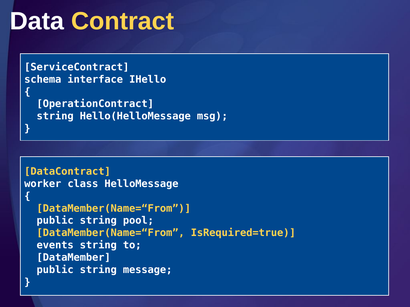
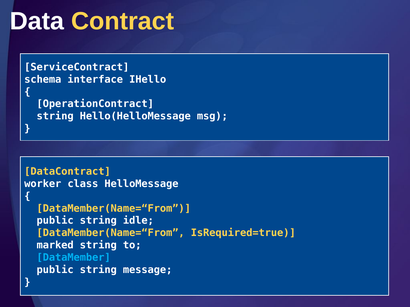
pool: pool -> idle
events: events -> marked
DataMember colour: white -> light blue
